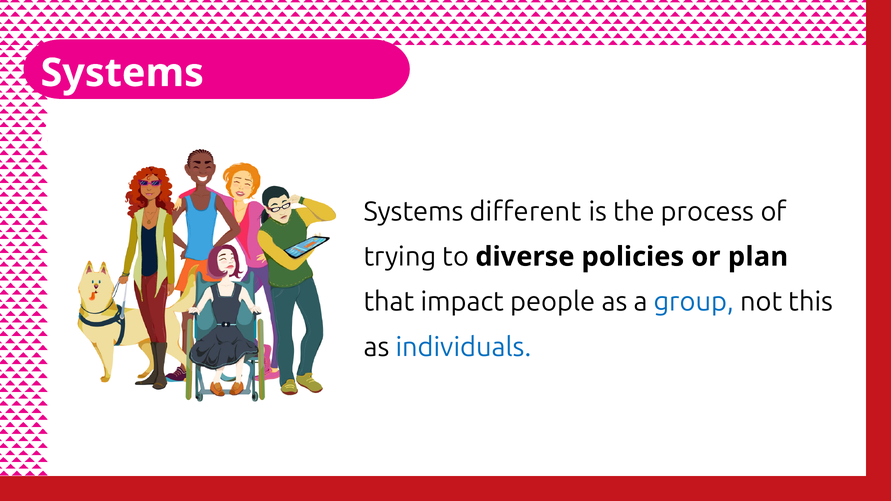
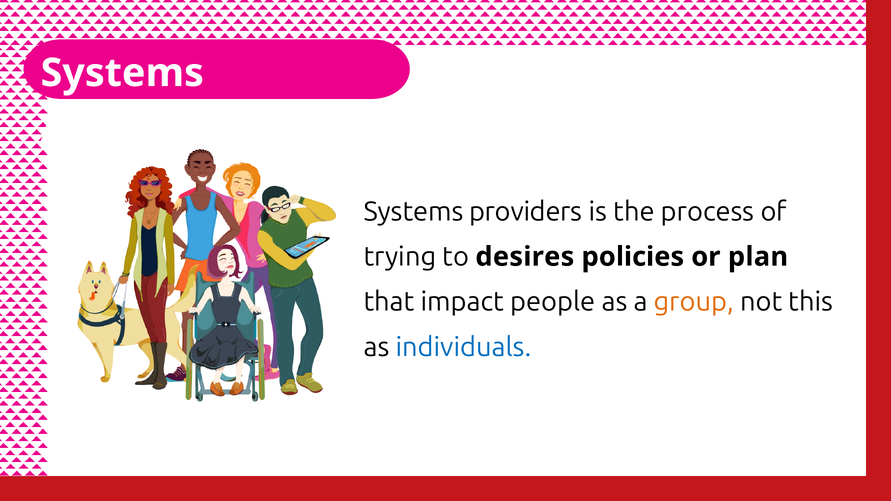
different: different -> providers
diverse: diverse -> desires
group colour: blue -> orange
